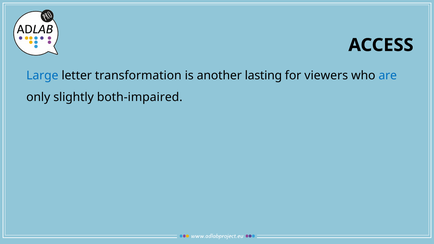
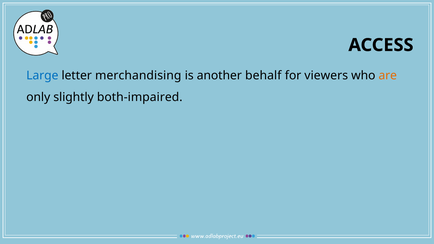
transformation: transformation -> merchandising
lasting: lasting -> behalf
are colour: blue -> orange
